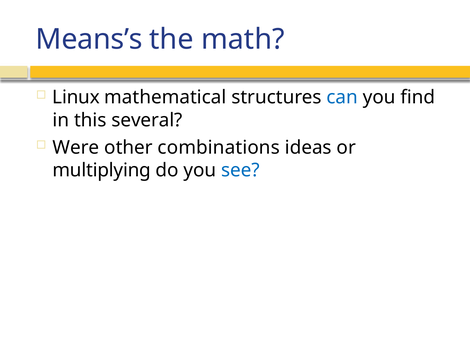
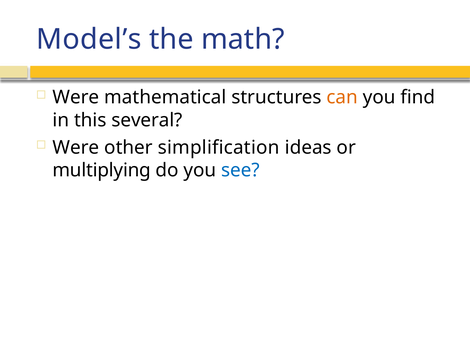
Means’s: Means’s -> Model’s
Linux at (76, 97): Linux -> Were
can colour: blue -> orange
combinations: combinations -> simplification
